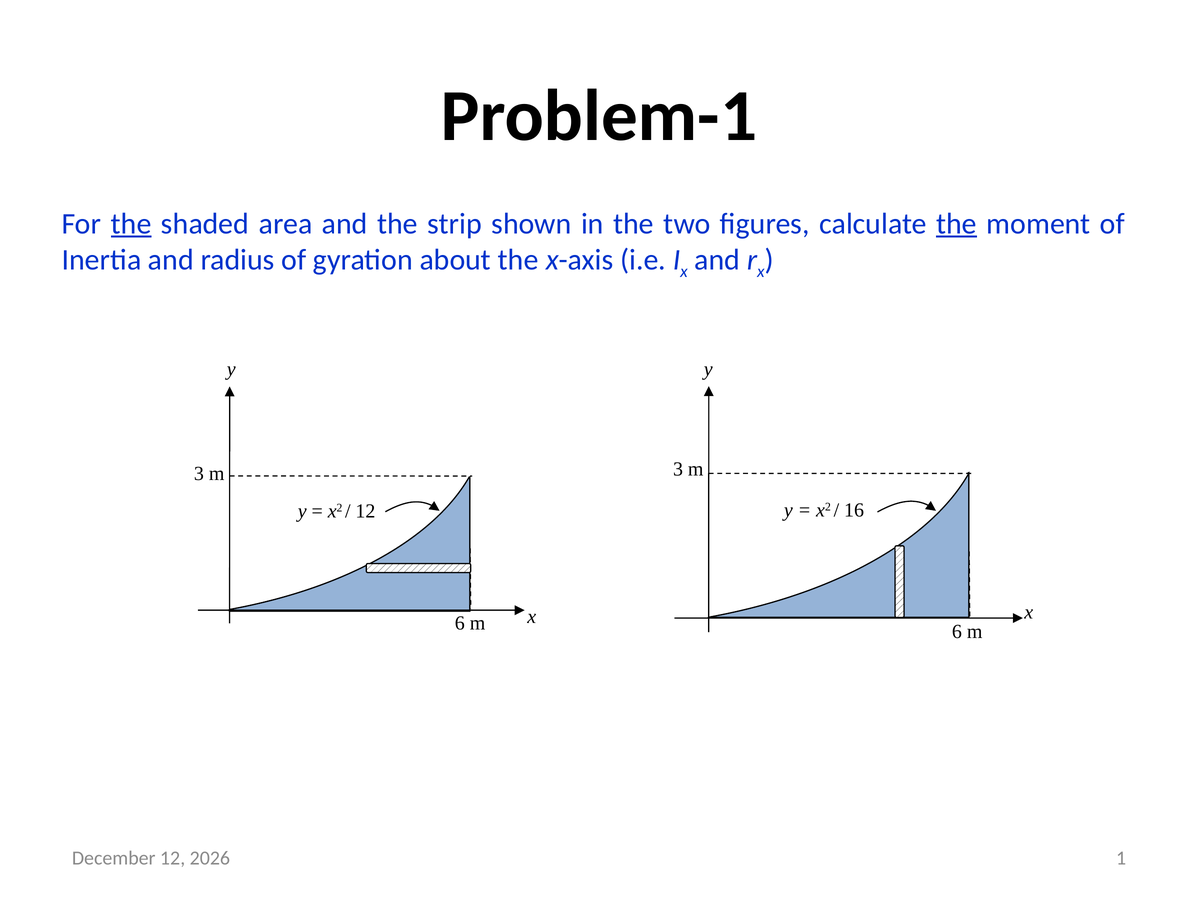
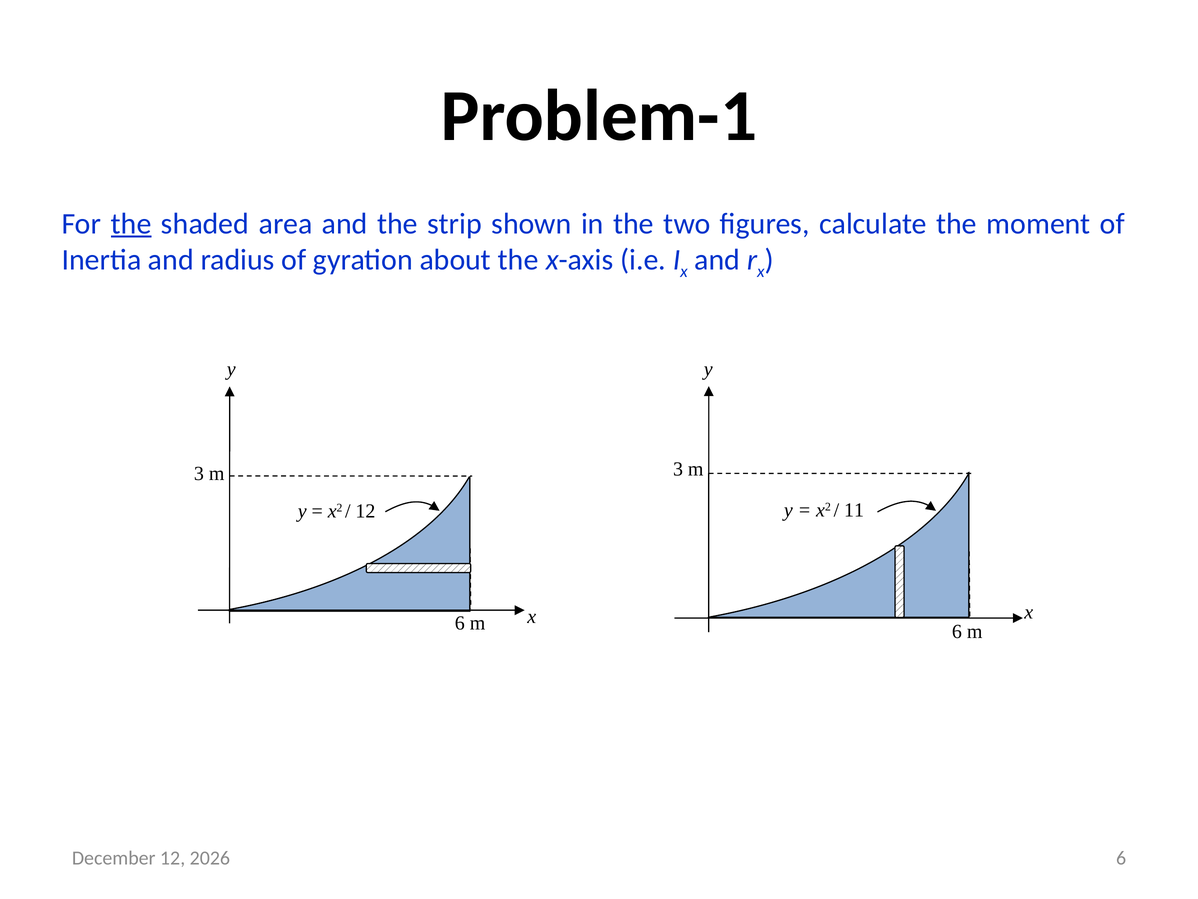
the at (956, 224) underline: present -> none
16: 16 -> 11
1 at (1121, 858): 1 -> 6
